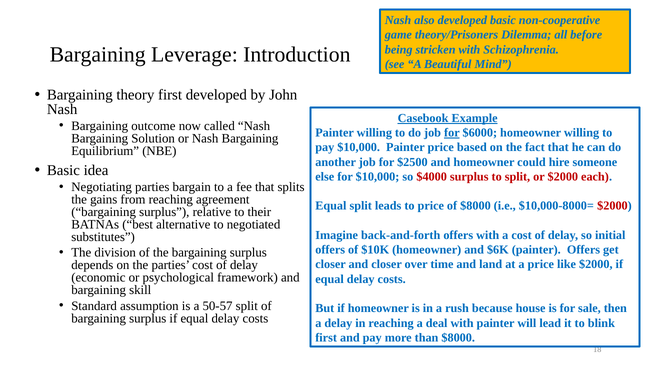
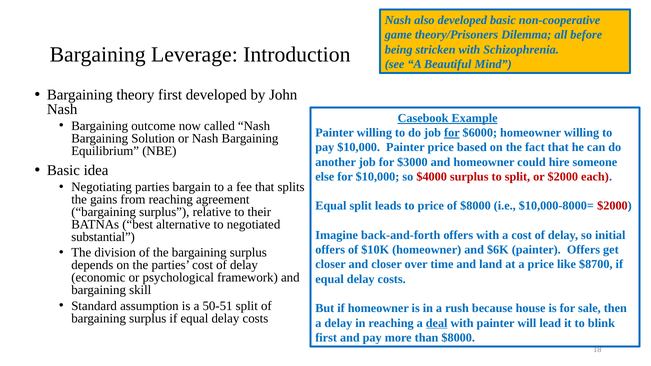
$2500: $2500 -> $3000
substitutes: substitutes -> substantial
like $2000: $2000 -> $8700
50-57: 50-57 -> 50-51
deal underline: none -> present
